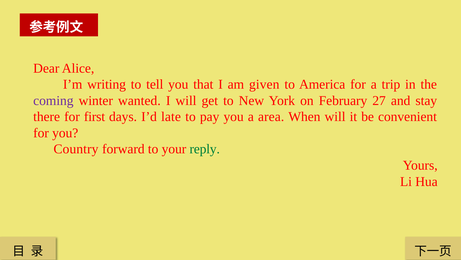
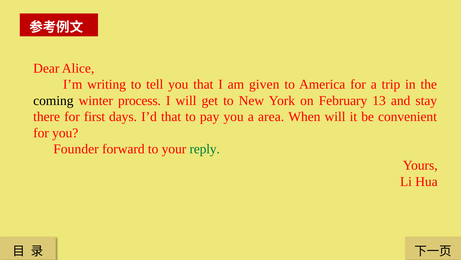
coming colour: purple -> black
wanted: wanted -> process
27: 27 -> 13
I’d late: late -> that
Country: Country -> Founder
